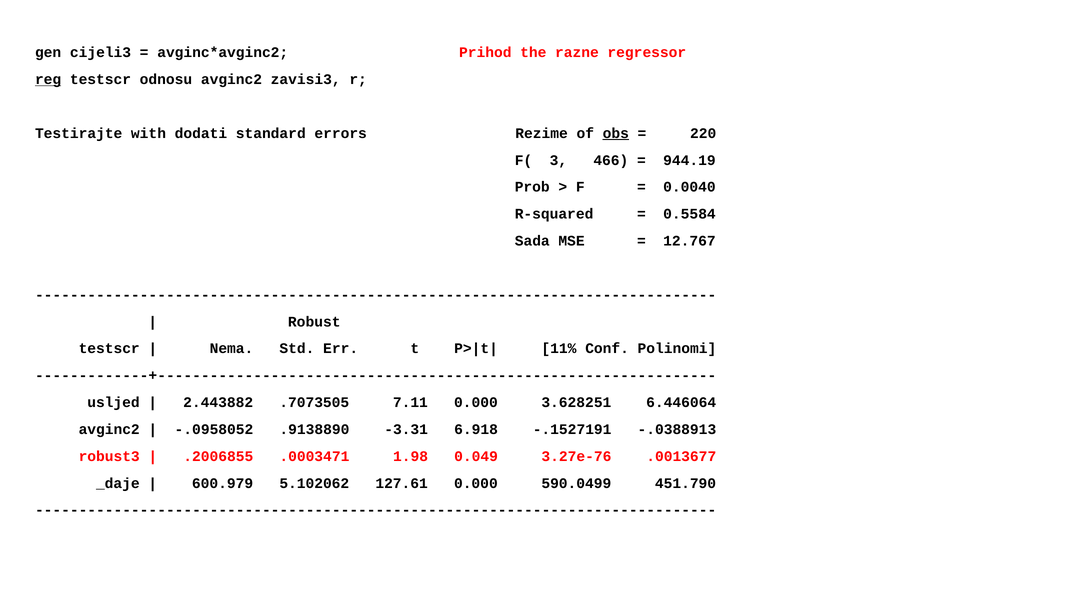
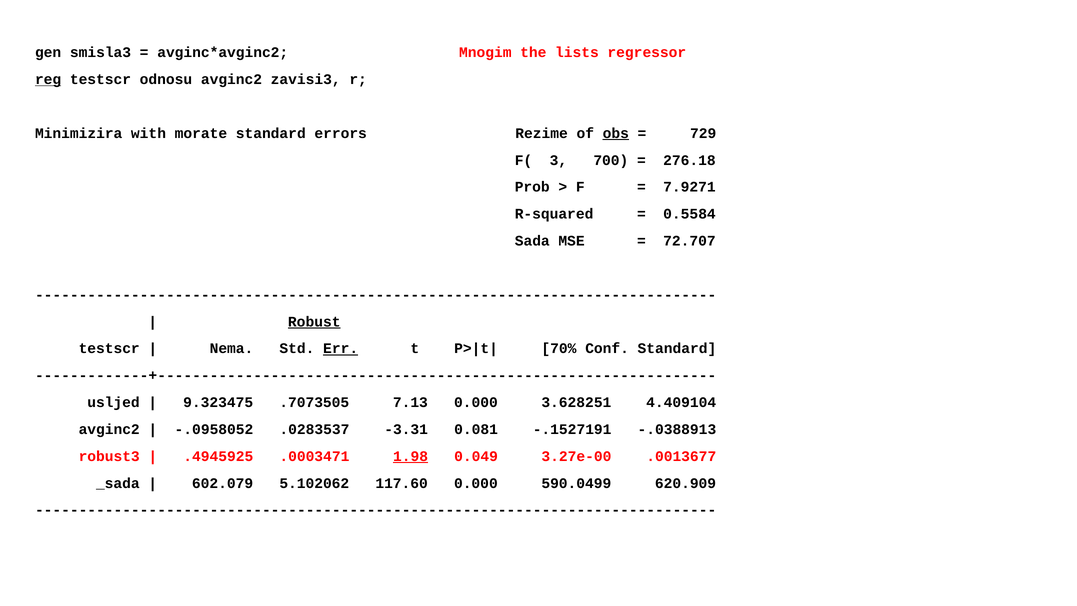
cijeli3: cijeli3 -> smisla3
Prihod: Prihod -> Mnogim
razne: razne -> lists
Testirajte: Testirajte -> Minimizira
dodati: dodati -> morate
220: 220 -> 729
466: 466 -> 700
944.19: 944.19 -> 276.18
0.0040: 0.0040 -> 7.9271
12.767: 12.767 -> 72.707
Robust underline: none -> present
Err underline: none -> present
11%: 11% -> 70%
Conf Polinomi: Polinomi -> Standard
2.443882: 2.443882 -> 9.323475
7.11: 7.11 -> 7.13
6.446064: 6.446064 -> 4.409104
.9138890: .9138890 -> .0283537
6.918: 6.918 -> 0.081
.2006855: .2006855 -> .4945925
1.98 underline: none -> present
3.27e-76: 3.27e-76 -> 3.27e-00
_daje: _daje -> _sada
600.979: 600.979 -> 602.079
127.61: 127.61 -> 117.60
451.790: 451.790 -> 620.909
